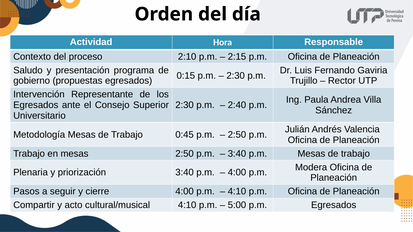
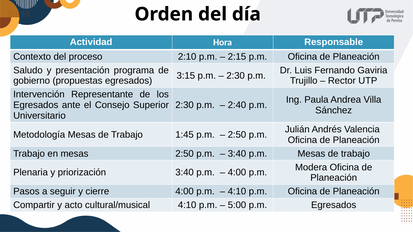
0:15: 0:15 -> 3:15
0:45: 0:45 -> 1:45
